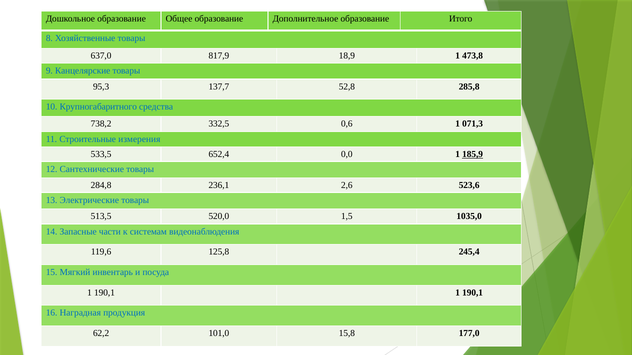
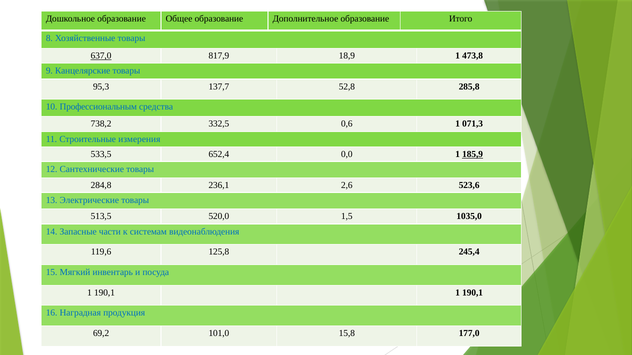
637,0 underline: none -> present
Крупногабаритного: Крупногабаритного -> Профессиональным
62,2: 62,2 -> 69,2
